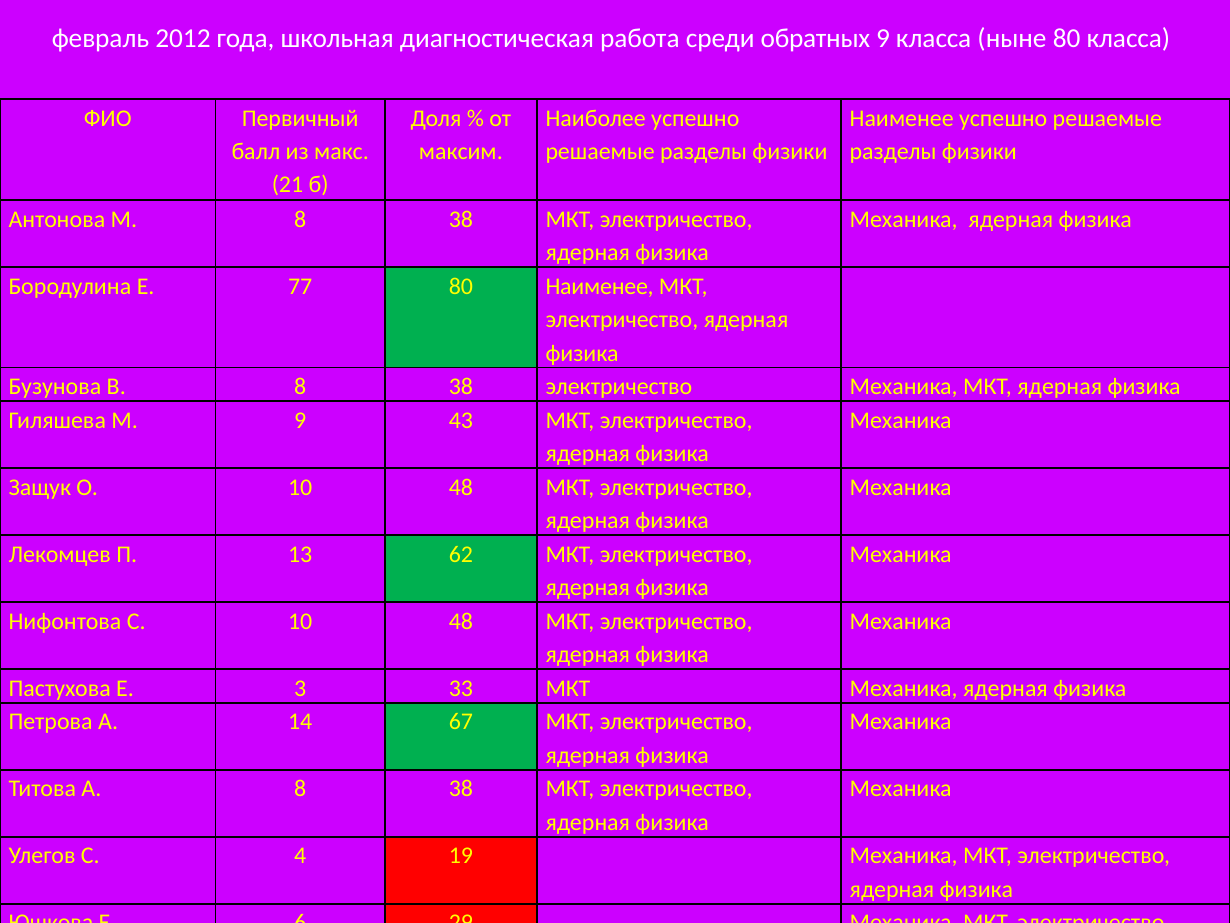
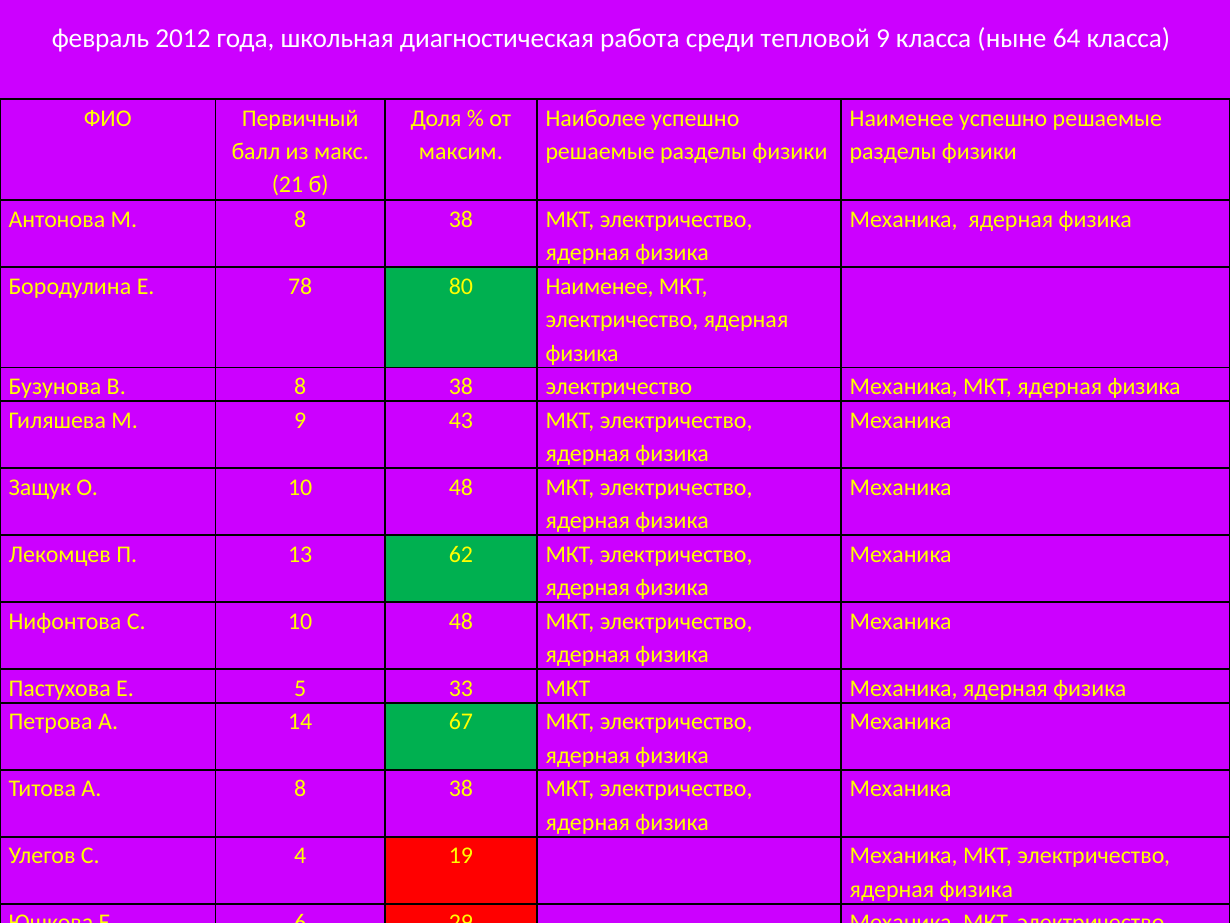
обратных: обратных -> тепловой
ныне 80: 80 -> 64
77: 77 -> 78
3: 3 -> 5
